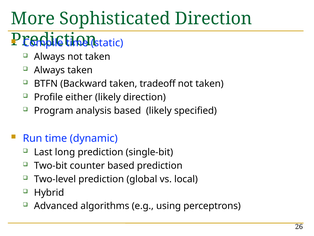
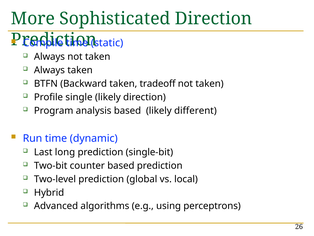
either: either -> single
specified: specified -> different
